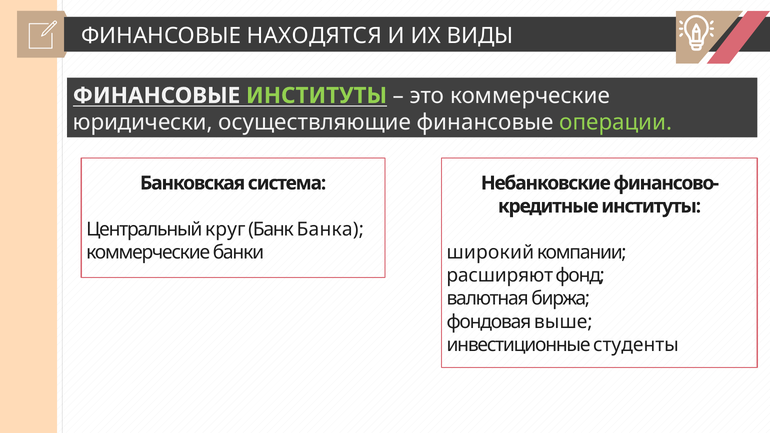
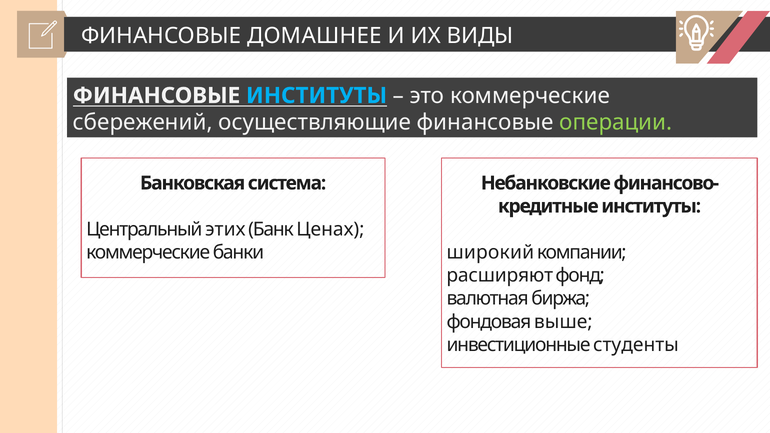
НАХОДЯТСЯ: НАХОДЯТСЯ -> ДОМАШНЕЕ
ИНСТИТУТЫ at (317, 96) colour: light green -> light blue
юридически: юридически -> сбережений
круг: круг -> этих
Банка: Банка -> Ценах
